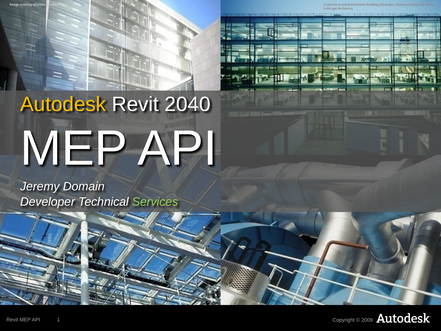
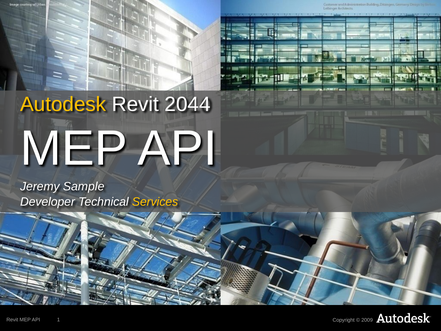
2040: 2040 -> 2044
Domain: Domain -> Sample
Services colour: light green -> yellow
